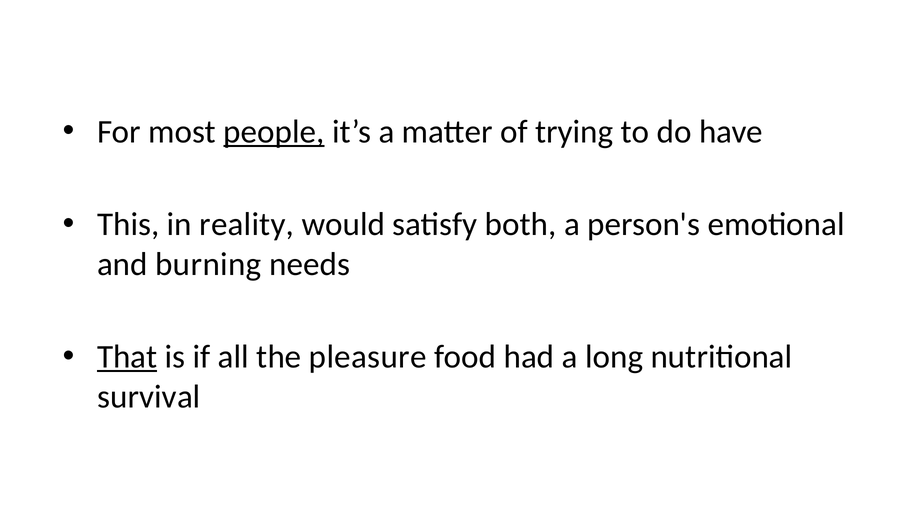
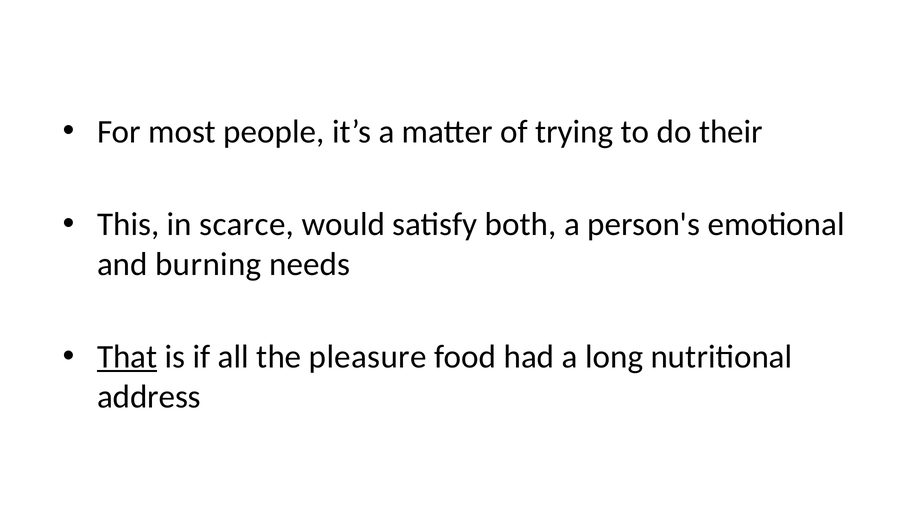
people underline: present -> none
have: have -> their
reality: reality -> scarce
survival: survival -> address
